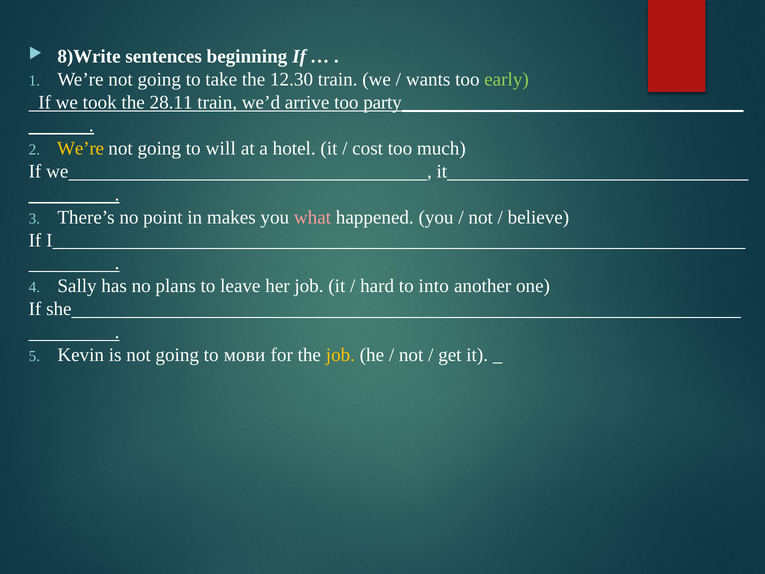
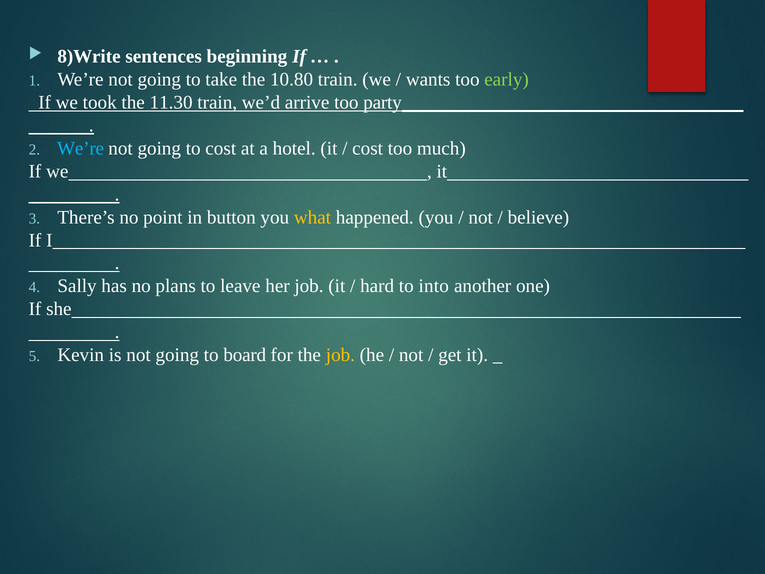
12.30: 12.30 -> 10.80
28.11: 28.11 -> 11.30
We’re at (81, 148) colour: yellow -> light blue
to will: will -> cost
makes: makes -> button
what colour: pink -> yellow
мови: мови -> board
